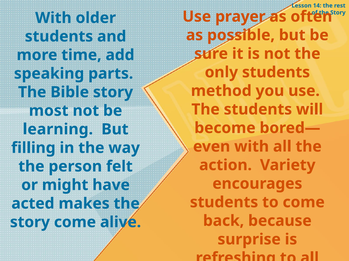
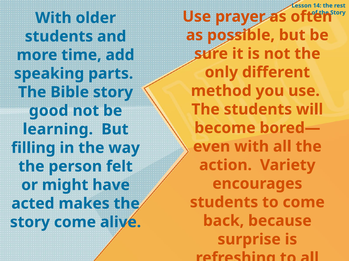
only students: students -> different
most: most -> good
